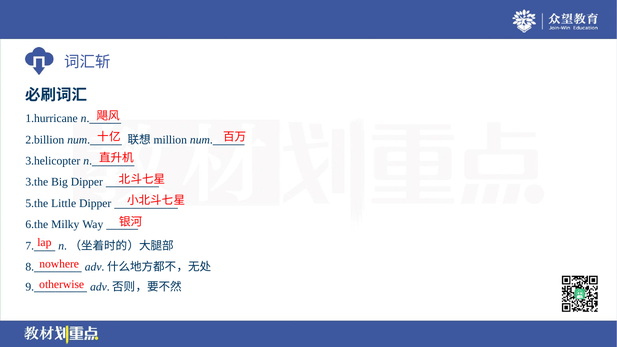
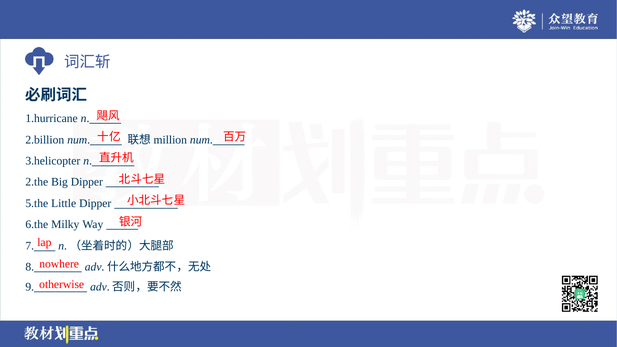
3.the: 3.the -> 2.the
